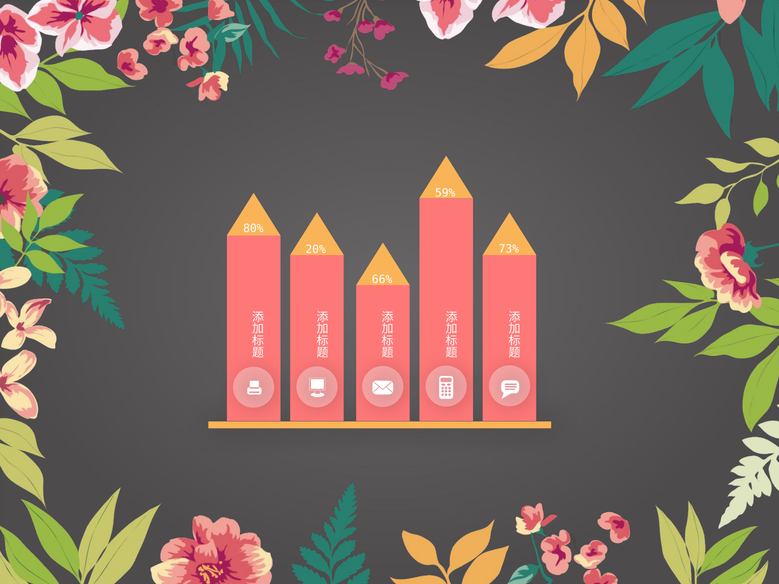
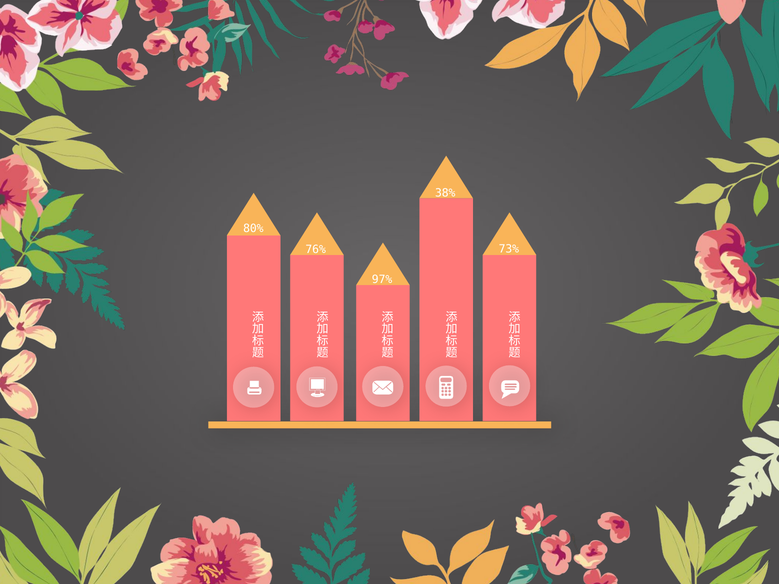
59%: 59% -> 38%
20%: 20% -> 76%
66%: 66% -> 97%
